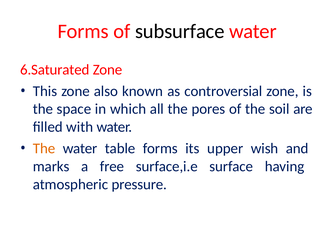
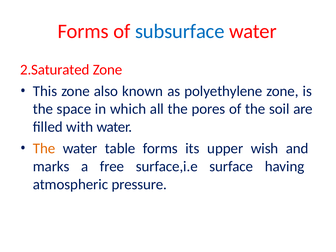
subsurface colour: black -> blue
6.Saturated: 6.Saturated -> 2.Saturated
controversial: controversial -> polyethylene
